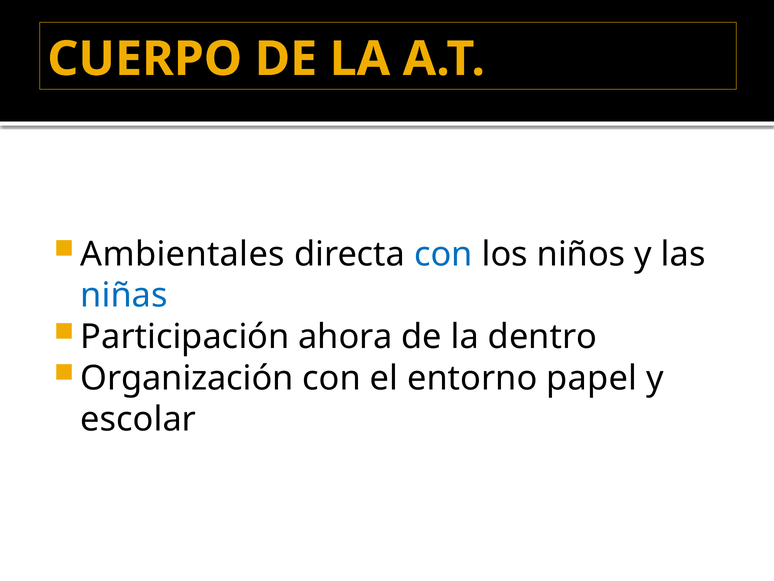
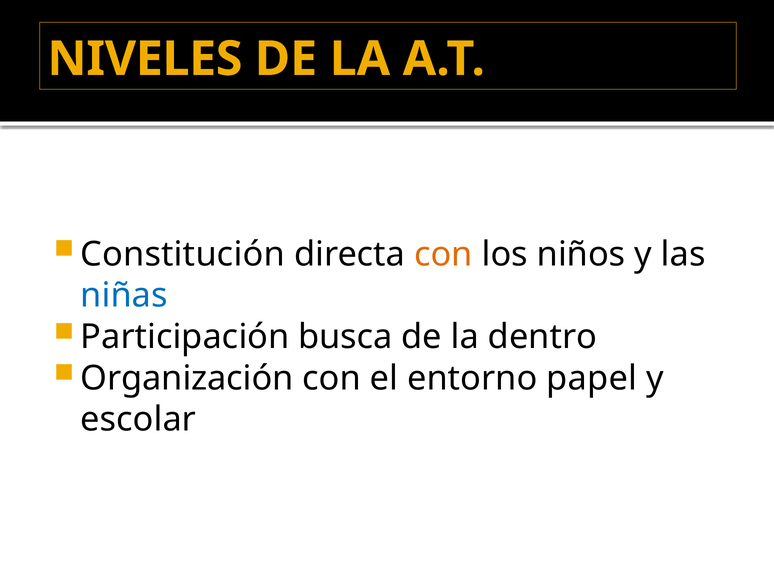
CUERPO: CUERPO -> NIVELES
Ambientales: Ambientales -> Constitución
con at (443, 254) colour: blue -> orange
ahora: ahora -> busca
